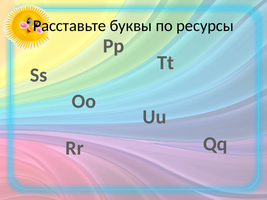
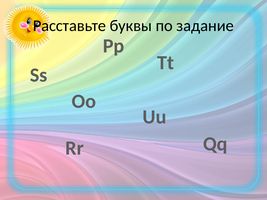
ресурсы: ресурсы -> задание
